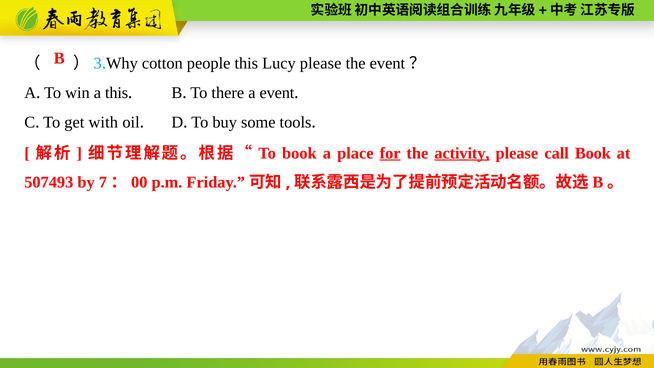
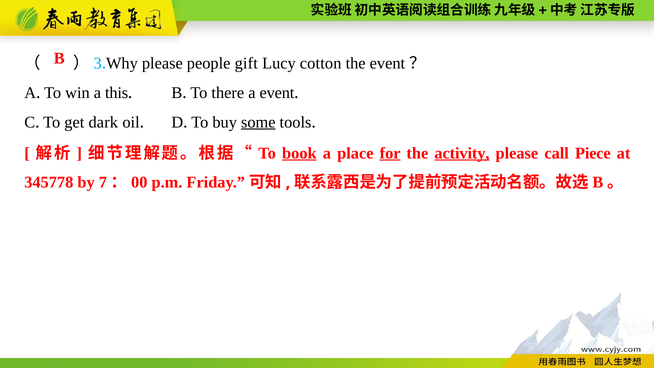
cotton at (162, 63): cotton -> please
people this: this -> gift
Lucy please: please -> cotton
with: with -> dark
some underline: none -> present
book at (299, 153) underline: none -> present
call Book: Book -> Piece
507493: 507493 -> 345778
